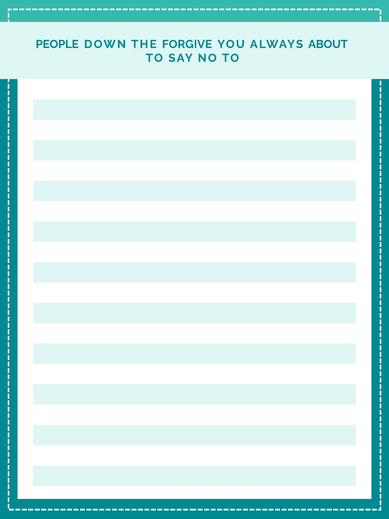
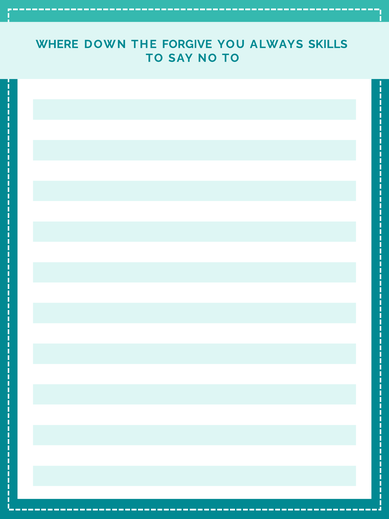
PEOPLE: PEOPLE -> WHERE
ABOUT: ABOUT -> SKILLS
